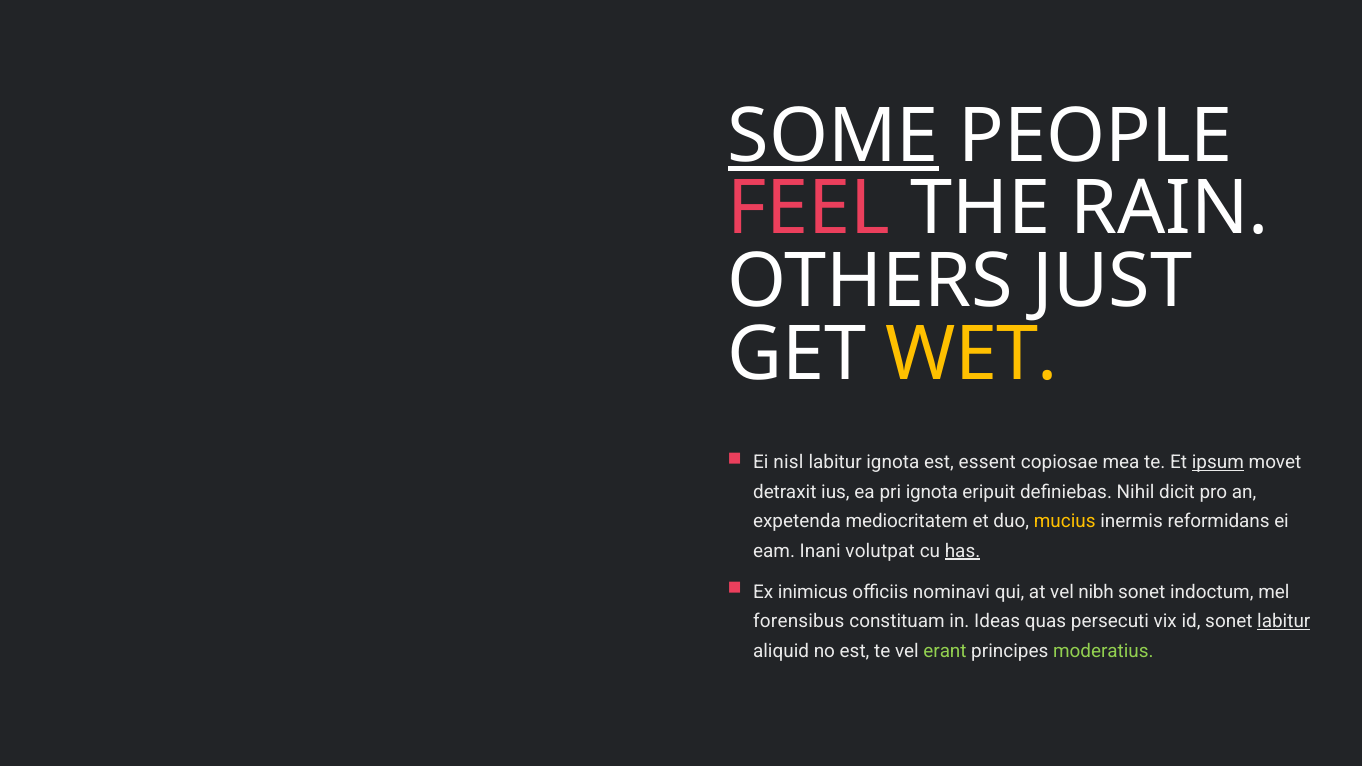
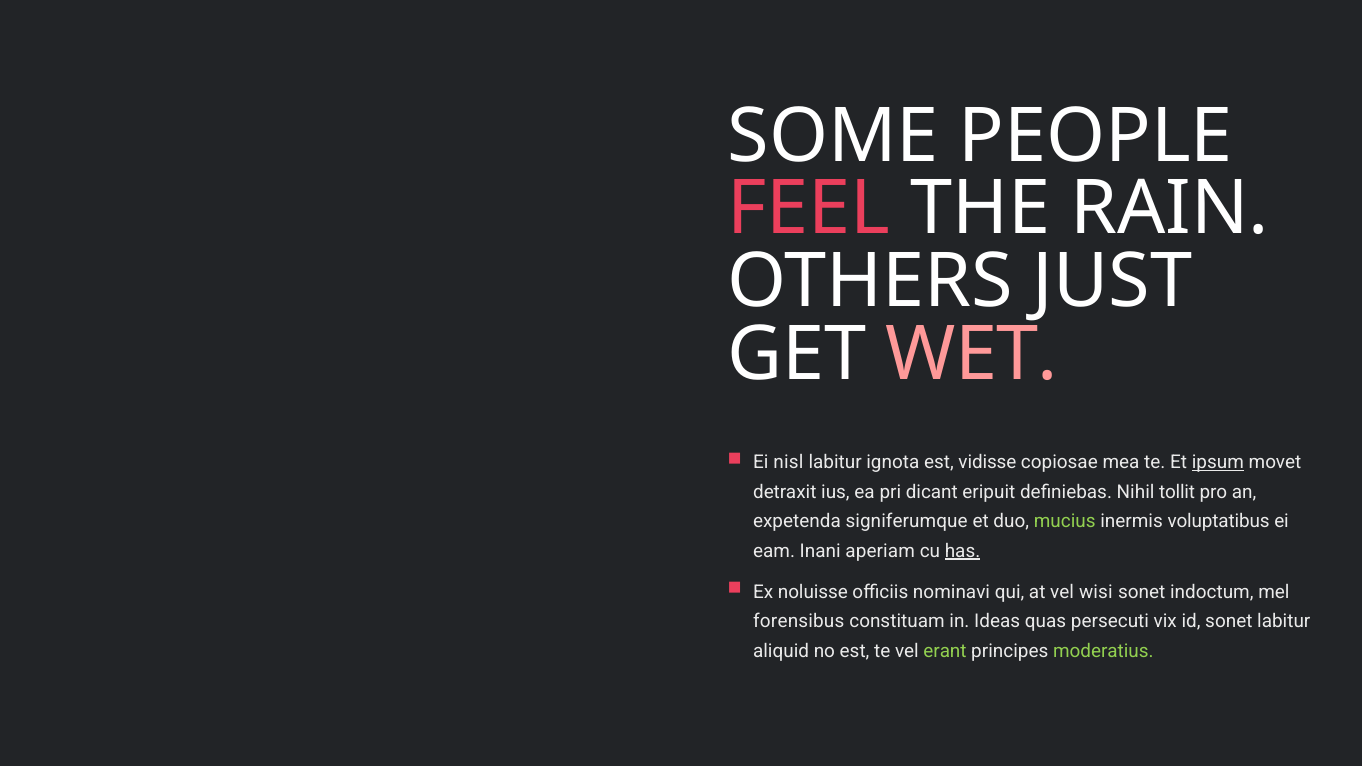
SOME underline: present -> none
WET colour: yellow -> pink
essent: essent -> vidisse
pri ignota: ignota -> dicant
dicit: dicit -> tollit
mediocritatem: mediocritatem -> signiferumque
mucius colour: yellow -> light green
reformidans: reformidans -> voluptatibus
volutpat: volutpat -> aperiam
inimicus: inimicus -> noluisse
nibh: nibh -> wisi
labitur at (1284, 621) underline: present -> none
